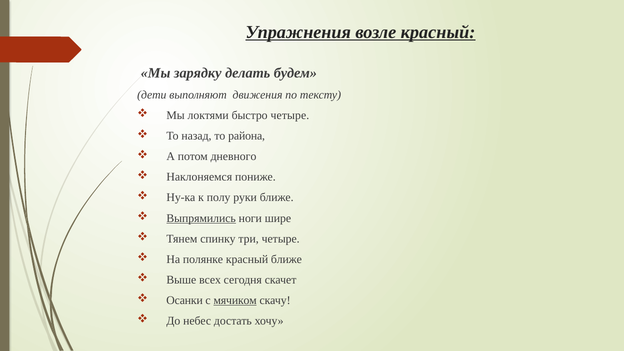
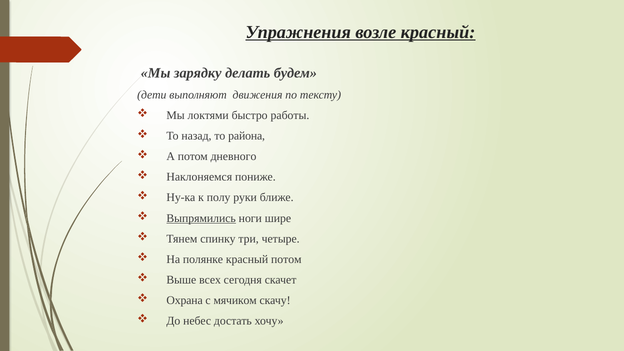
быстро четыре: четыре -> работы
красный ближе: ближе -> потом
Осанки: Осанки -> Охрана
мячиком underline: present -> none
